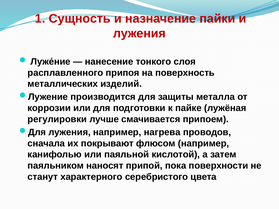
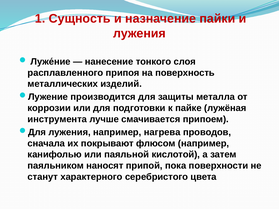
регулировки: регулировки -> инструмента
